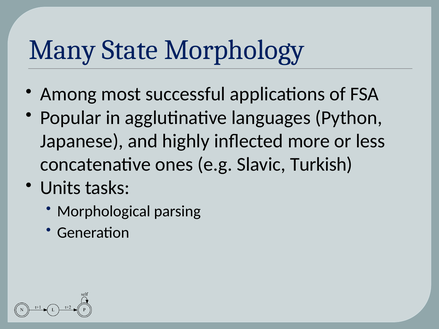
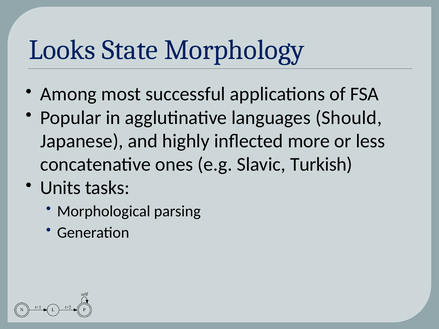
Many: Many -> Looks
Python: Python -> Should
